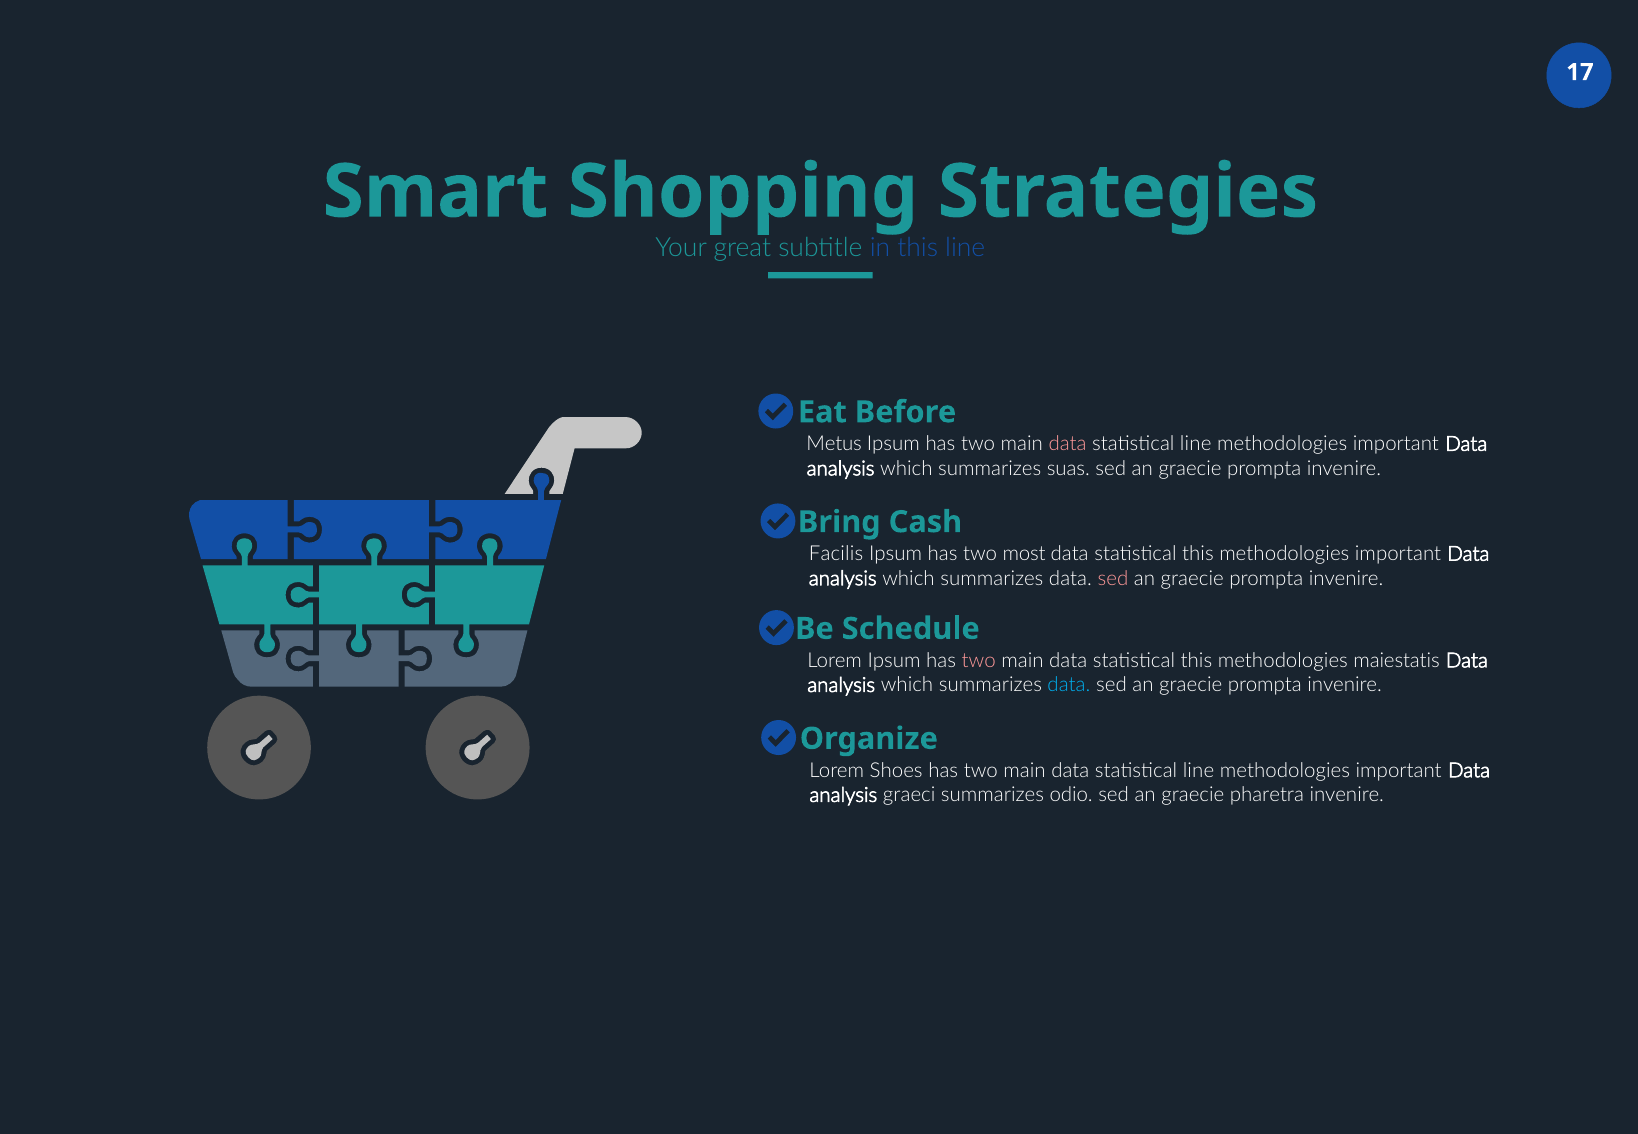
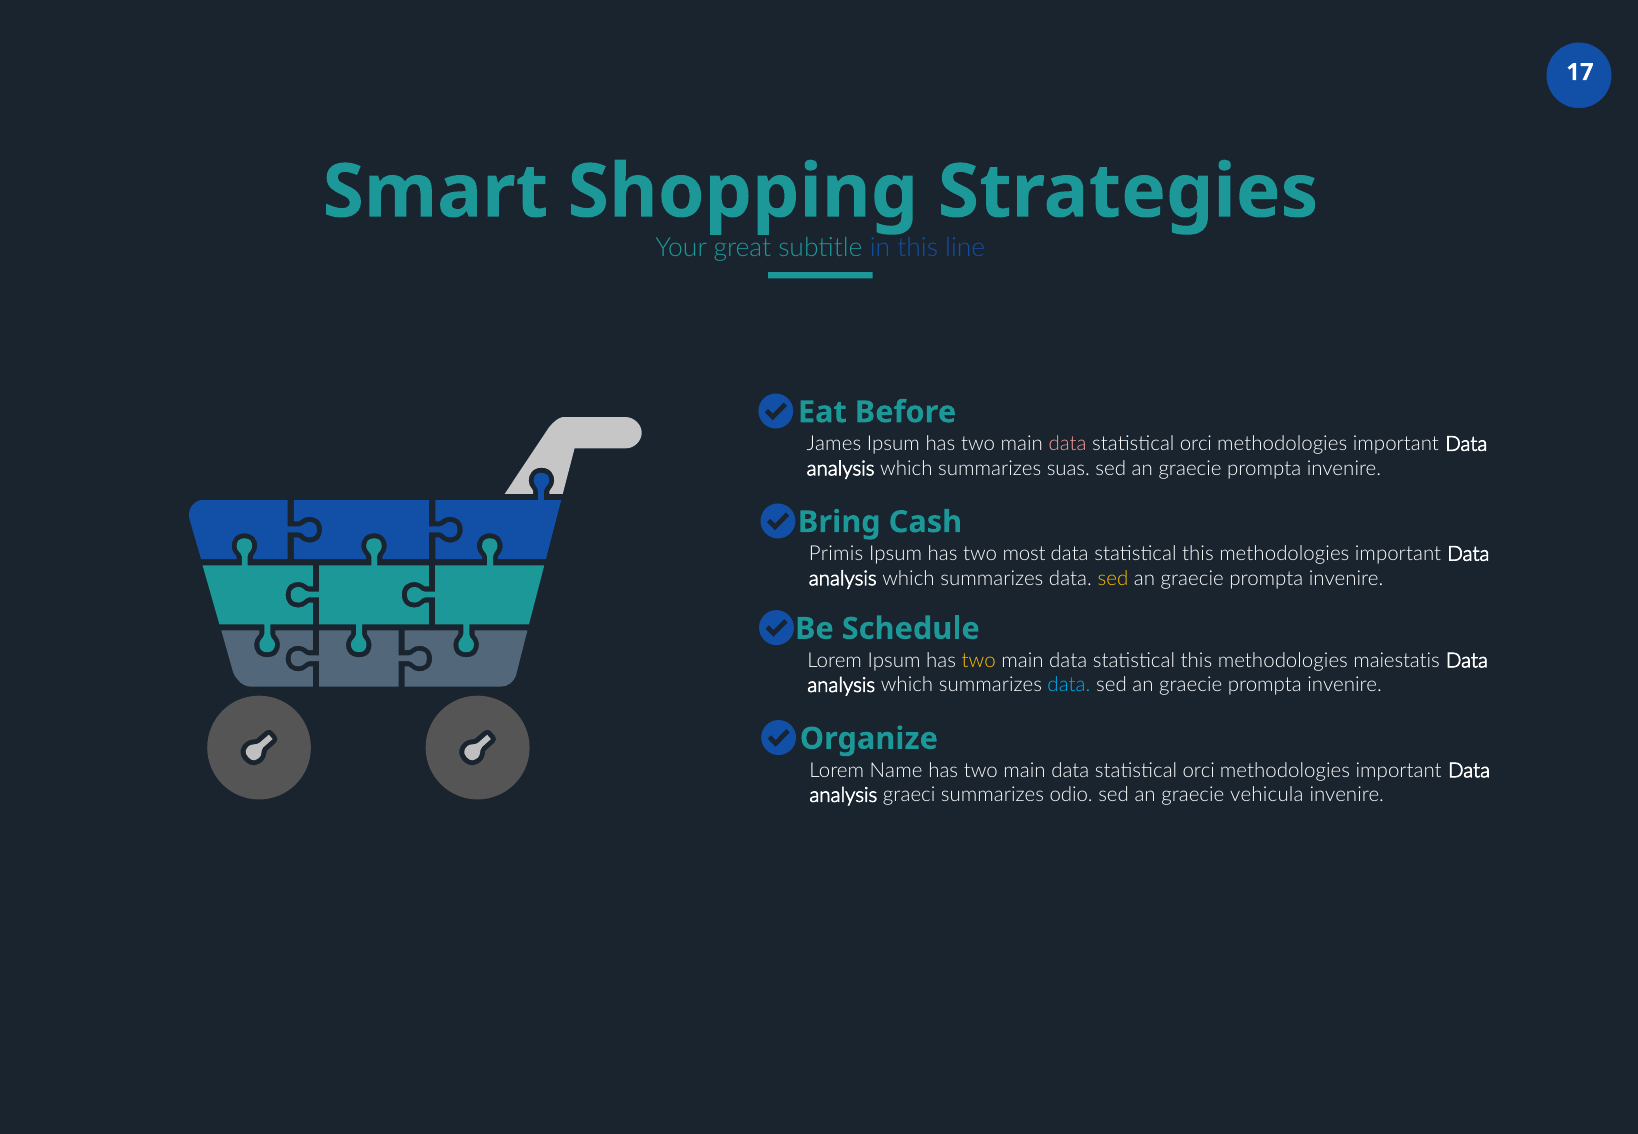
Metus: Metus -> James
line at (1196, 444): line -> orci
Facilis: Facilis -> Primis
sed at (1113, 578) colour: pink -> yellow
two at (979, 661) colour: pink -> yellow
Shoes: Shoes -> Name
line at (1199, 770): line -> orci
pharetra: pharetra -> vehicula
